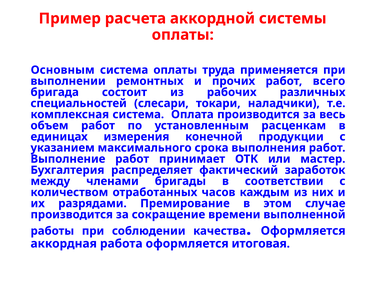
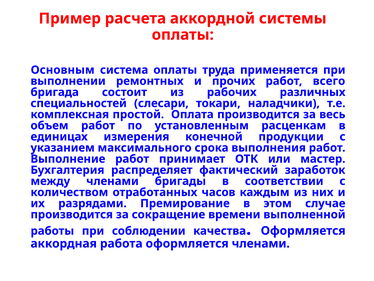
комплексная система: система -> простой
оформляется итоговая: итоговая -> членами
